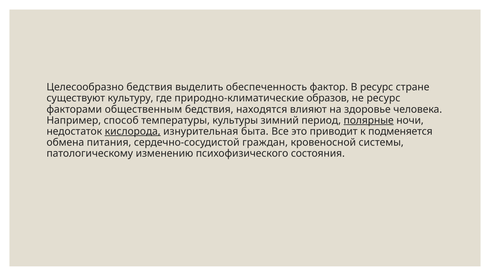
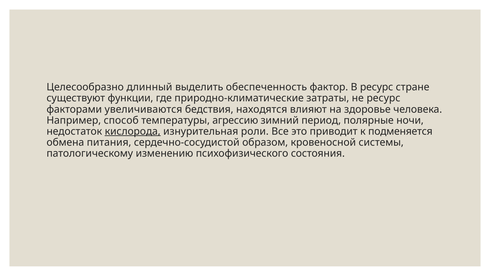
Целесообразно бедствия: бедствия -> длинный
культуру: культуру -> функции
образов: образов -> затраты
общественным: общественным -> увеличиваются
культуры: культуры -> агрессию
полярные underline: present -> none
быта: быта -> роли
граждан: граждан -> образом
